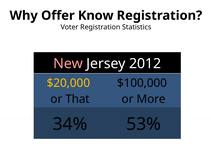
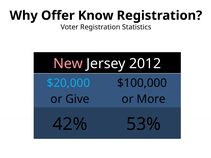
$20,000 colour: yellow -> light blue
That: That -> Give
34%: 34% -> 42%
